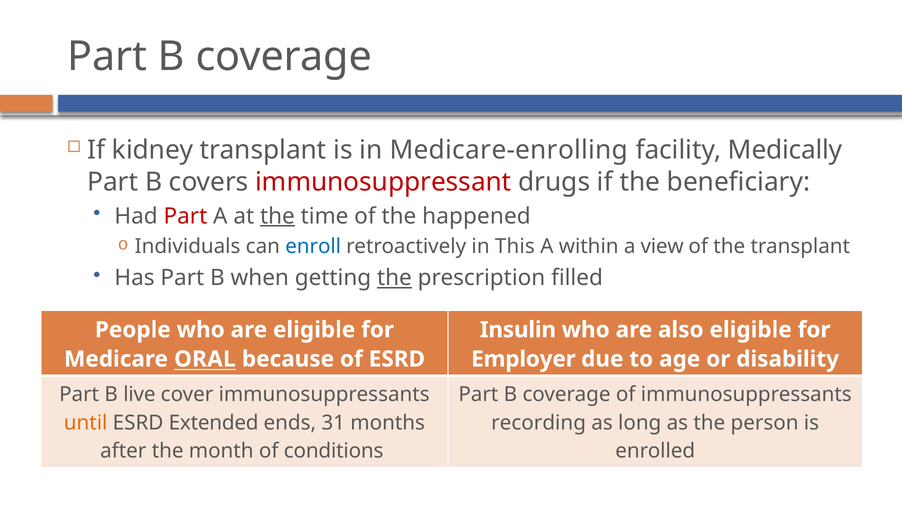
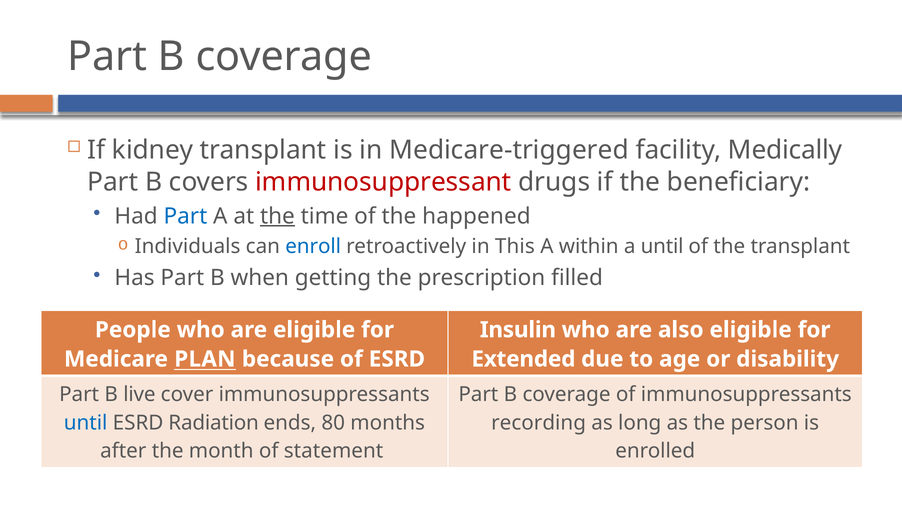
Medicare-enrolling: Medicare-enrolling -> Medicare-triggered
Part at (185, 216) colour: red -> blue
a view: view -> until
the at (394, 278) underline: present -> none
ORAL: ORAL -> PLAN
Employer: Employer -> Extended
until at (86, 422) colour: orange -> blue
Extended: Extended -> Radiation
31: 31 -> 80
conditions: conditions -> statement
